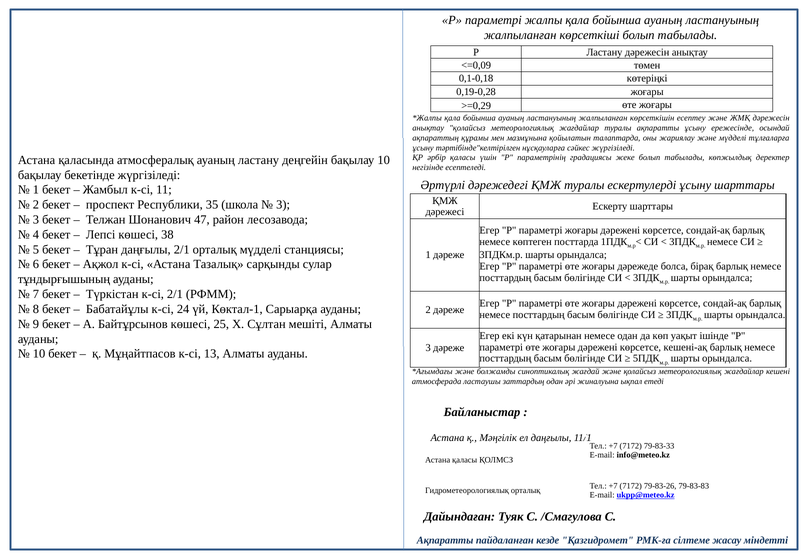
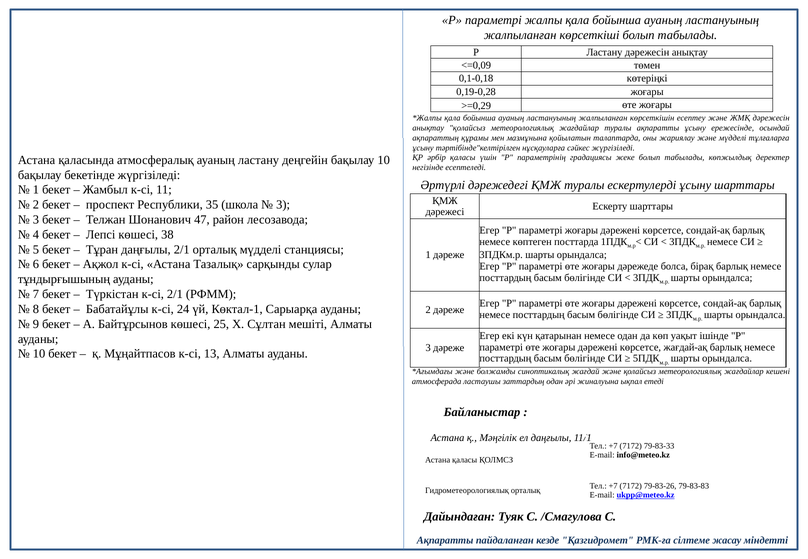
кешені-ақ: кешені-ақ -> жағдай-ақ
